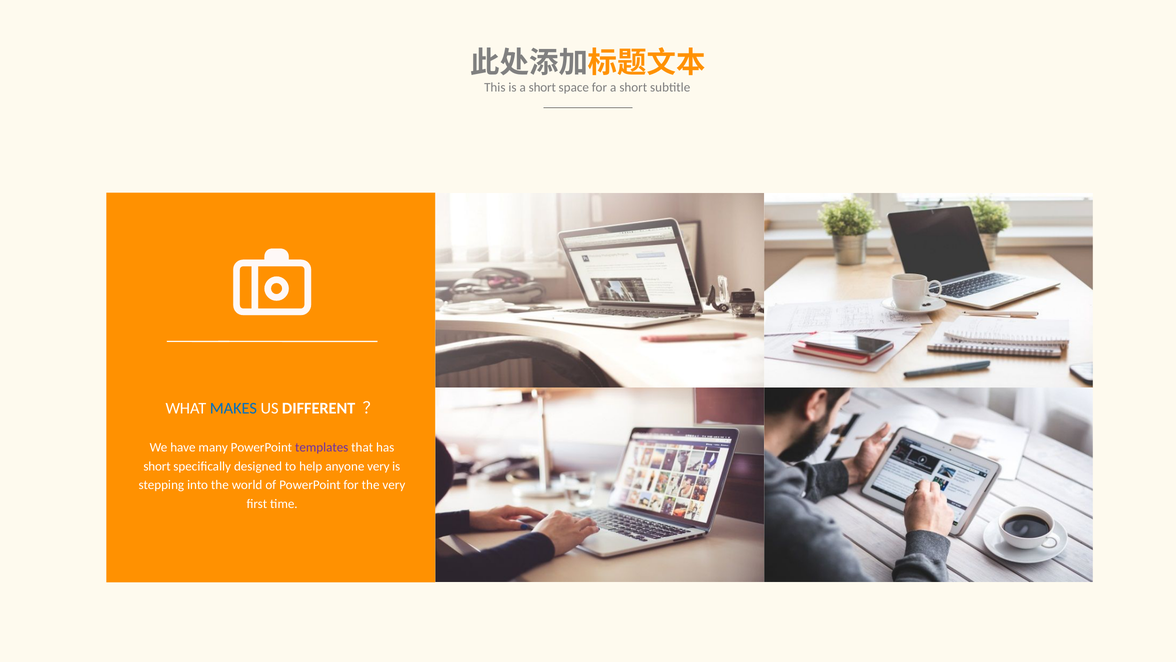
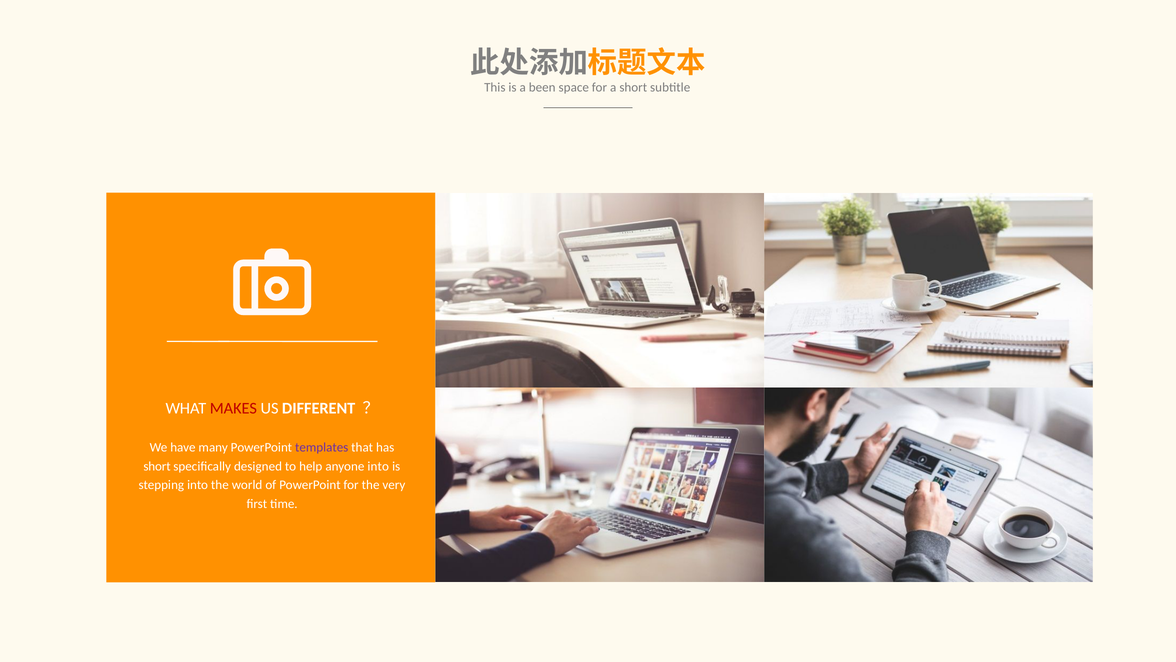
is a short: short -> been
MAKES colour: blue -> red
anyone very: very -> into
